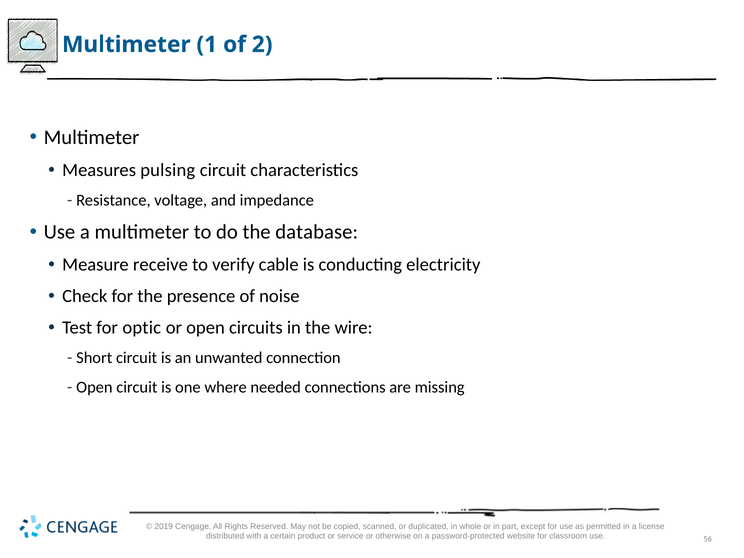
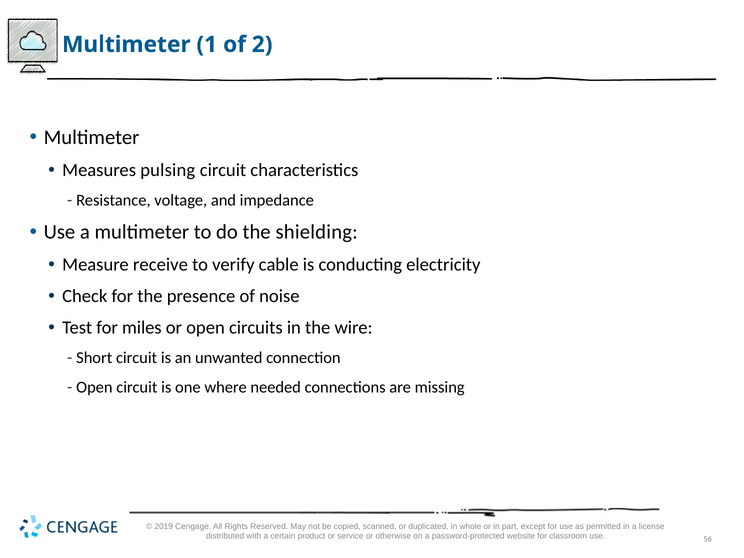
database: database -> shielding
optic: optic -> miles
